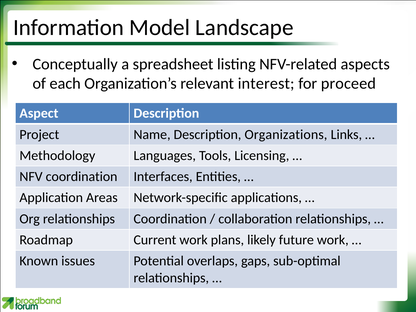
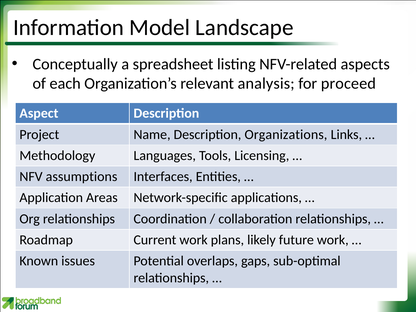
interest: interest -> analysis
NFV coordination: coordination -> assumptions
